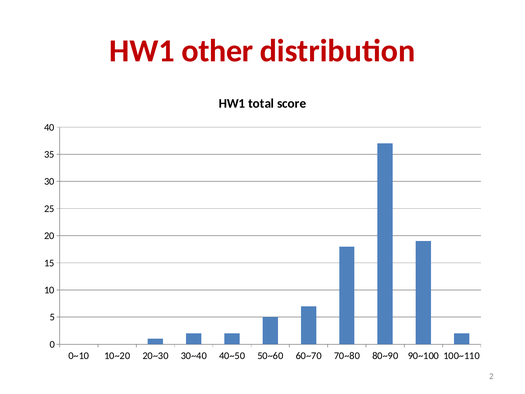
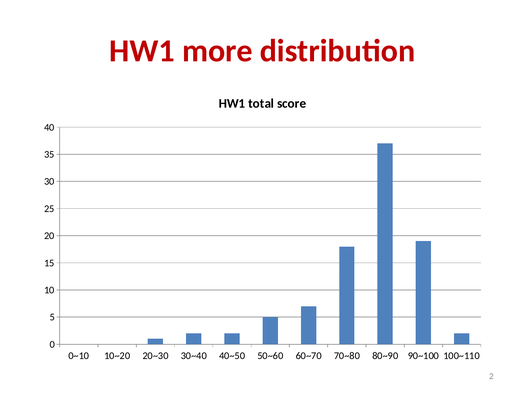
other: other -> more
